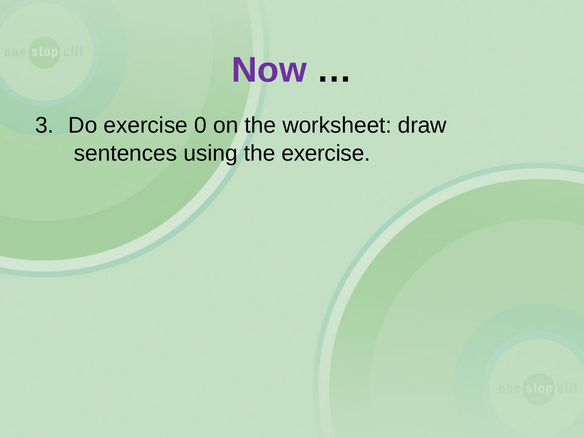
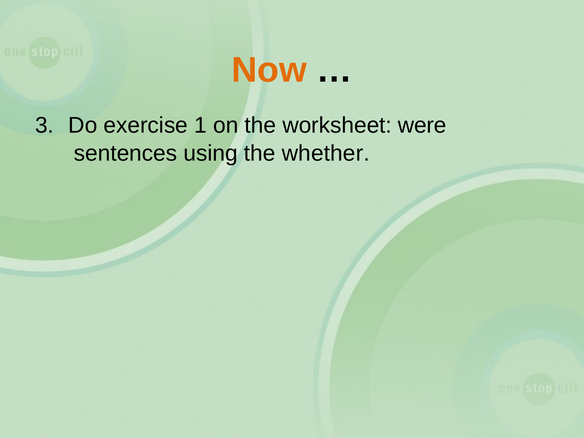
Now colour: purple -> orange
0: 0 -> 1
draw: draw -> were
the exercise: exercise -> whether
